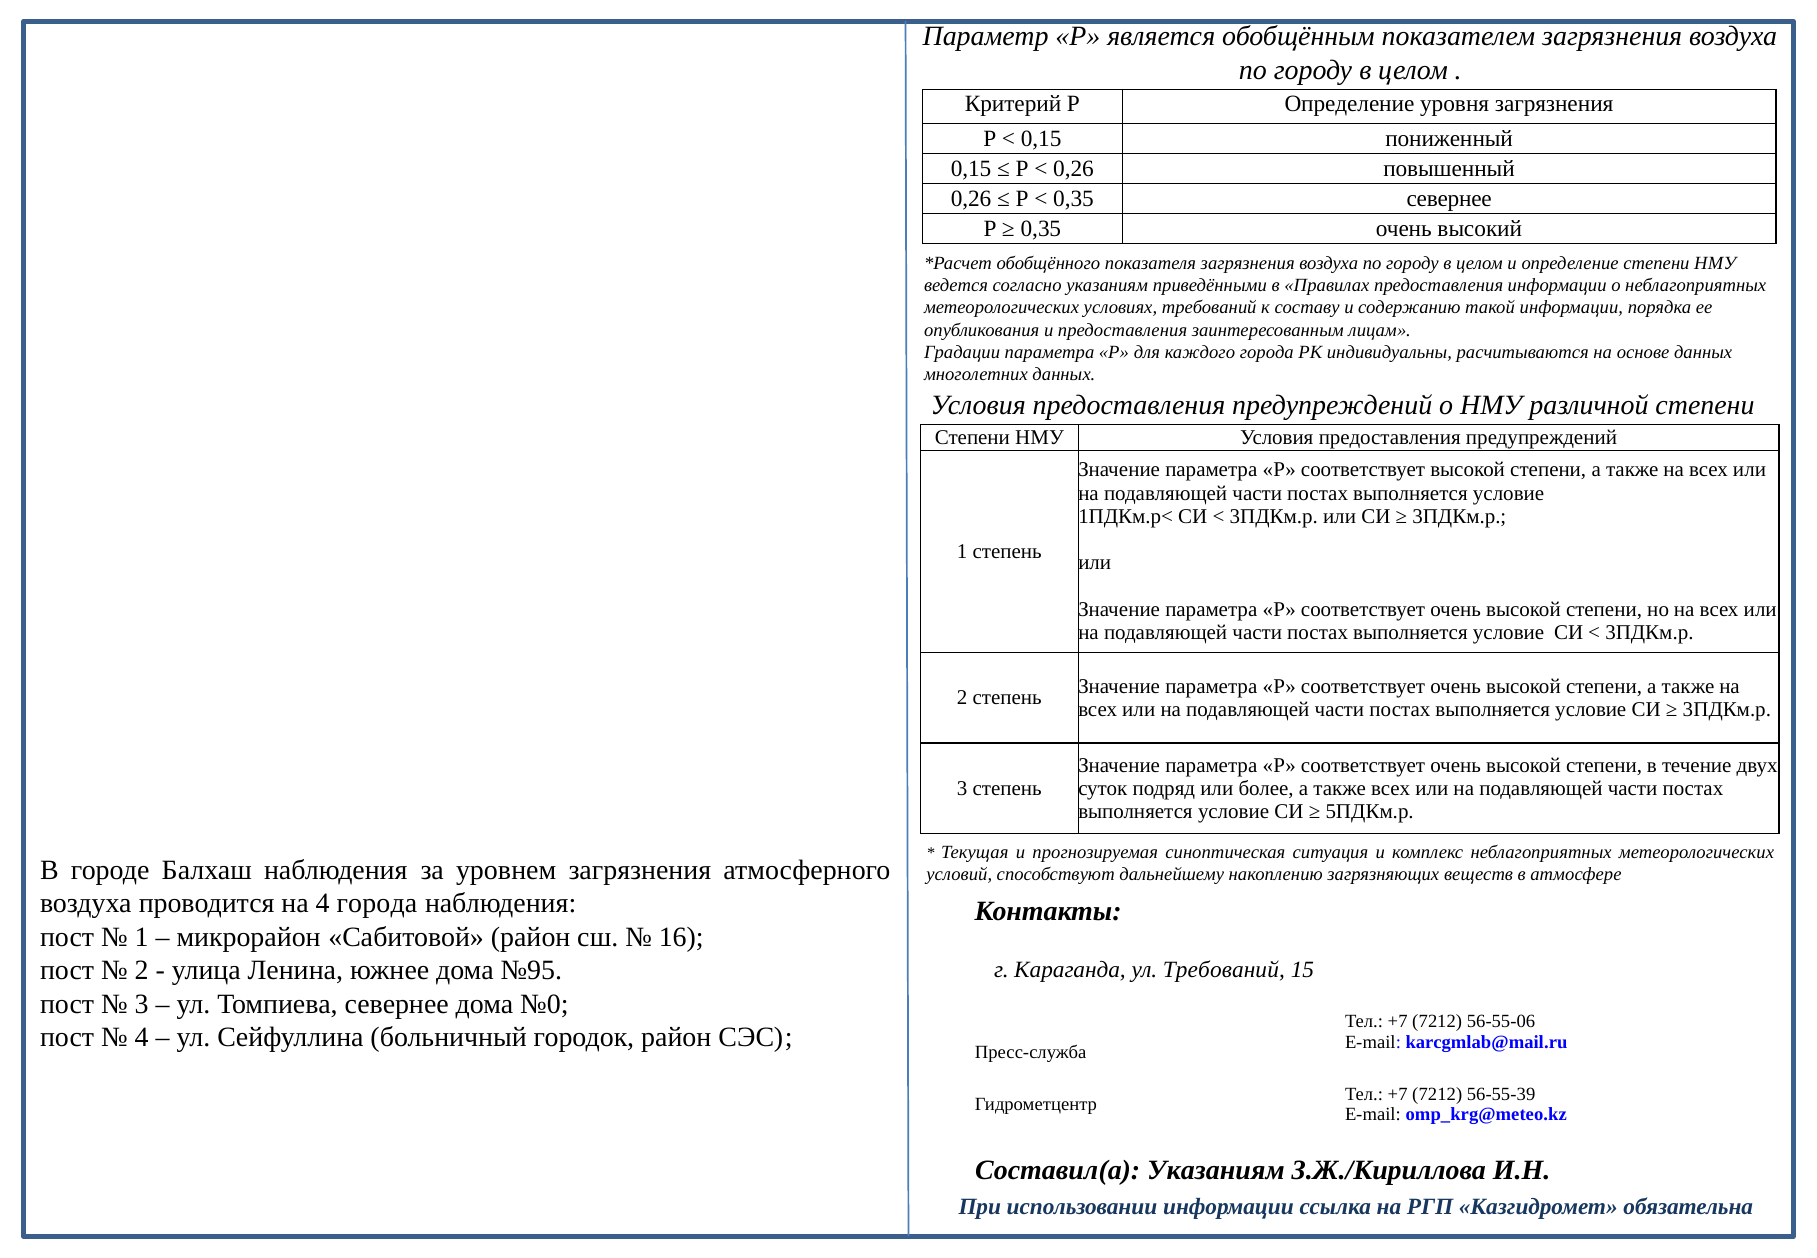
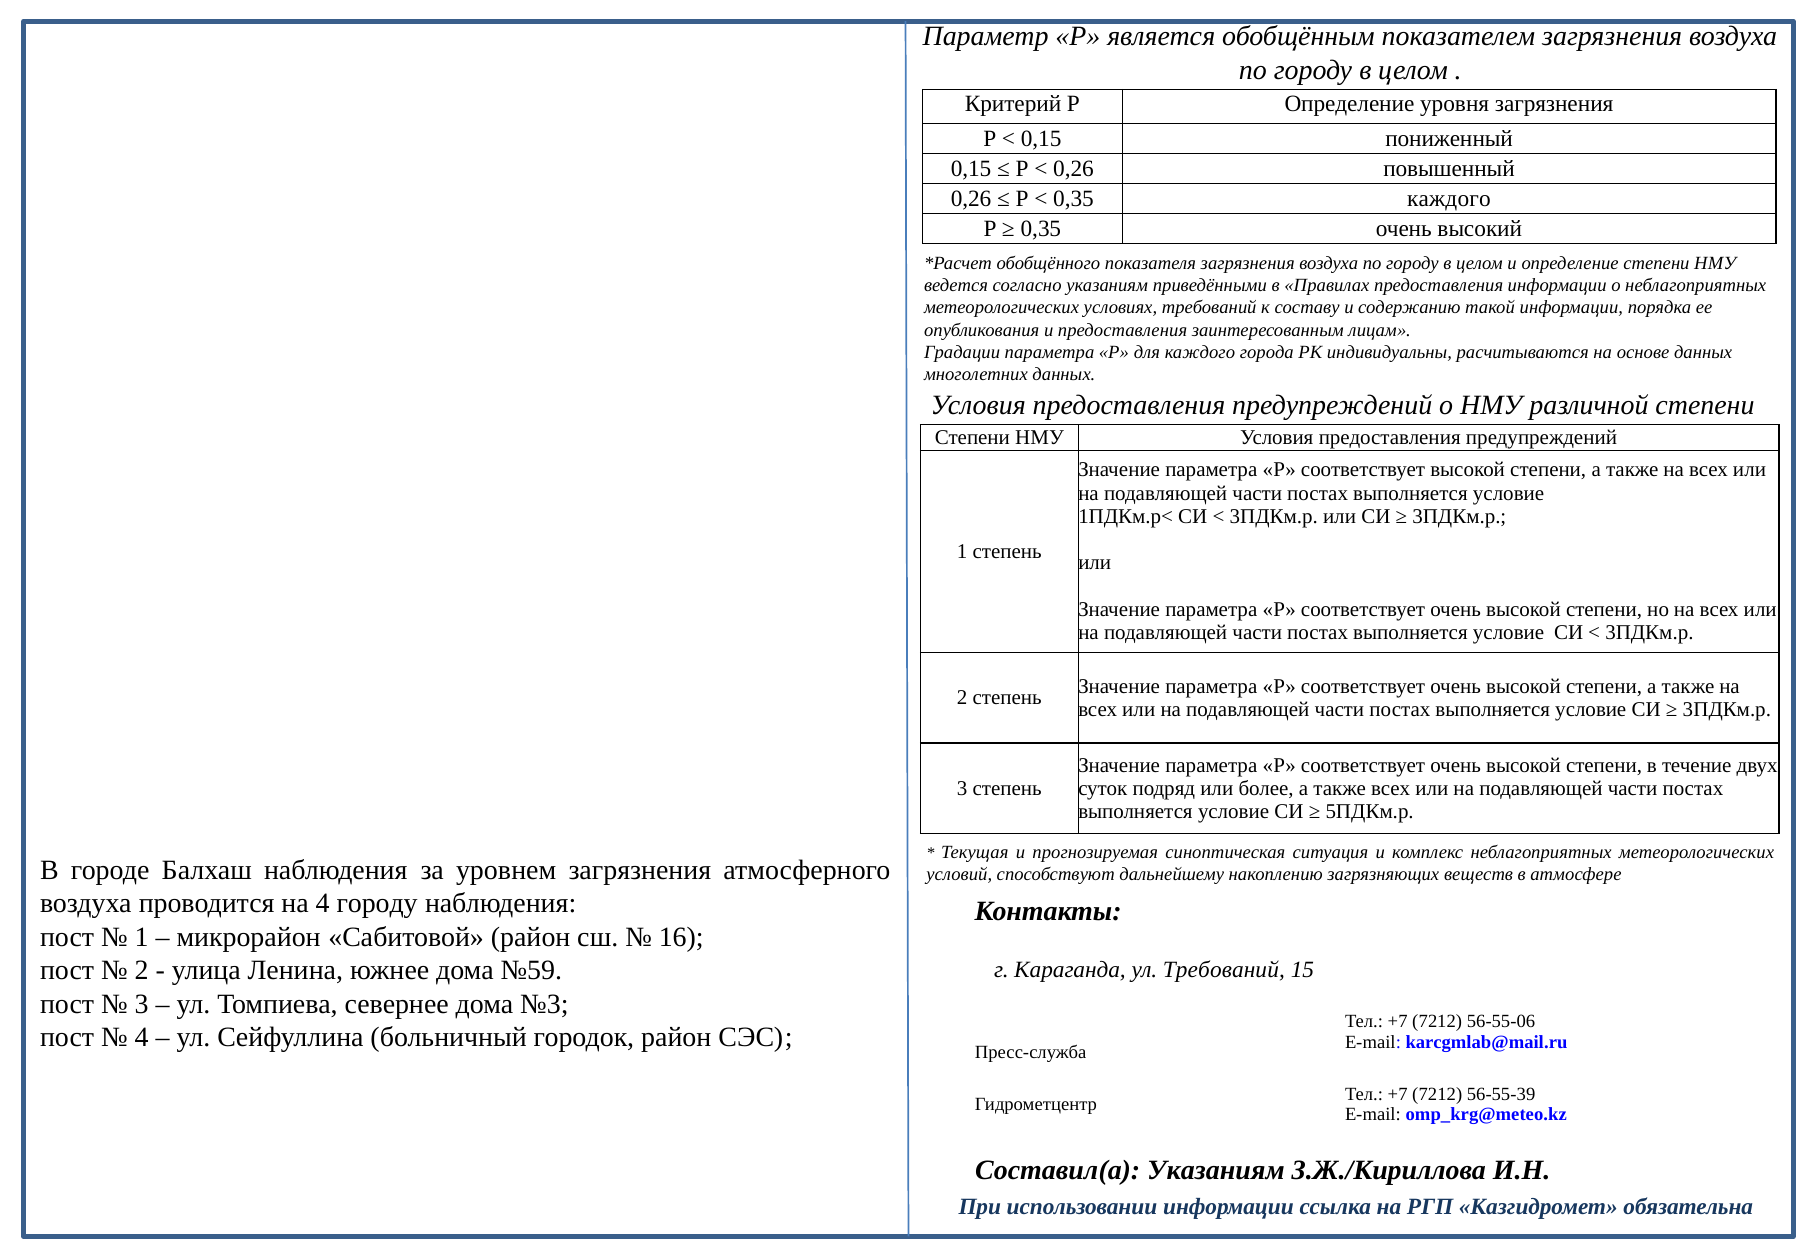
0,35 севернее: севернее -> каждого
4 города: города -> городу
№95: №95 -> №59
№0: №0 -> №3
